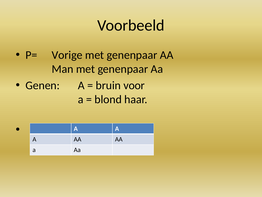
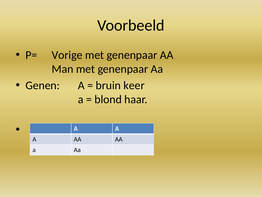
voor: voor -> keer
